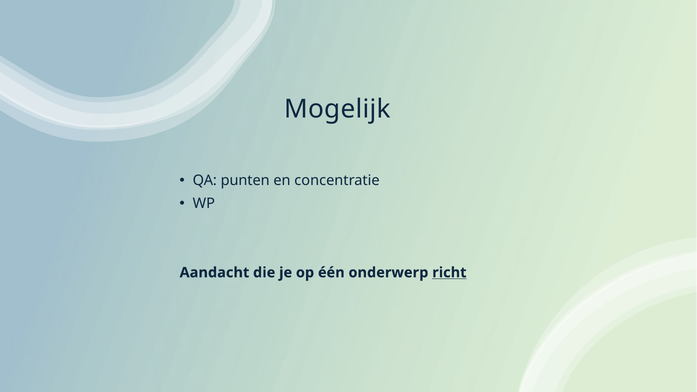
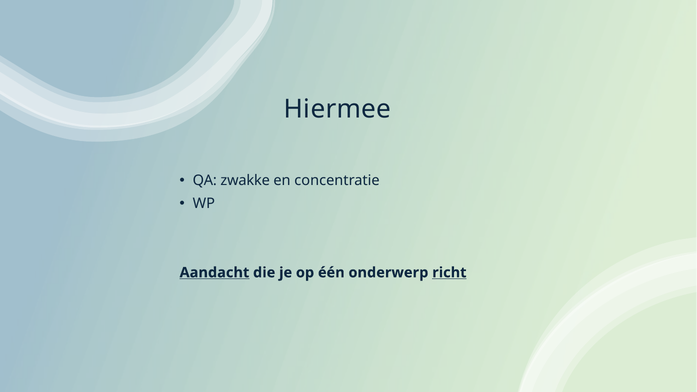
Mogelijk: Mogelijk -> Hiermee
punten: punten -> zwakke
Aandacht underline: none -> present
